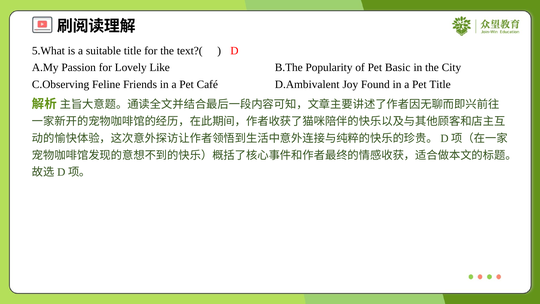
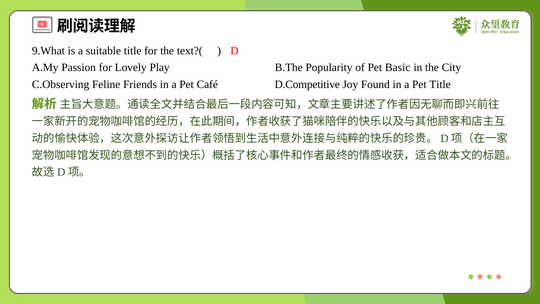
5.What: 5.What -> 9.What
Like: Like -> Play
D.Ambivalent: D.Ambivalent -> D.Competitive
